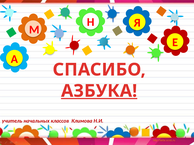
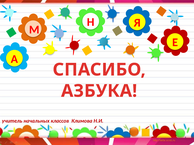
АЗБУКА underline: present -> none
